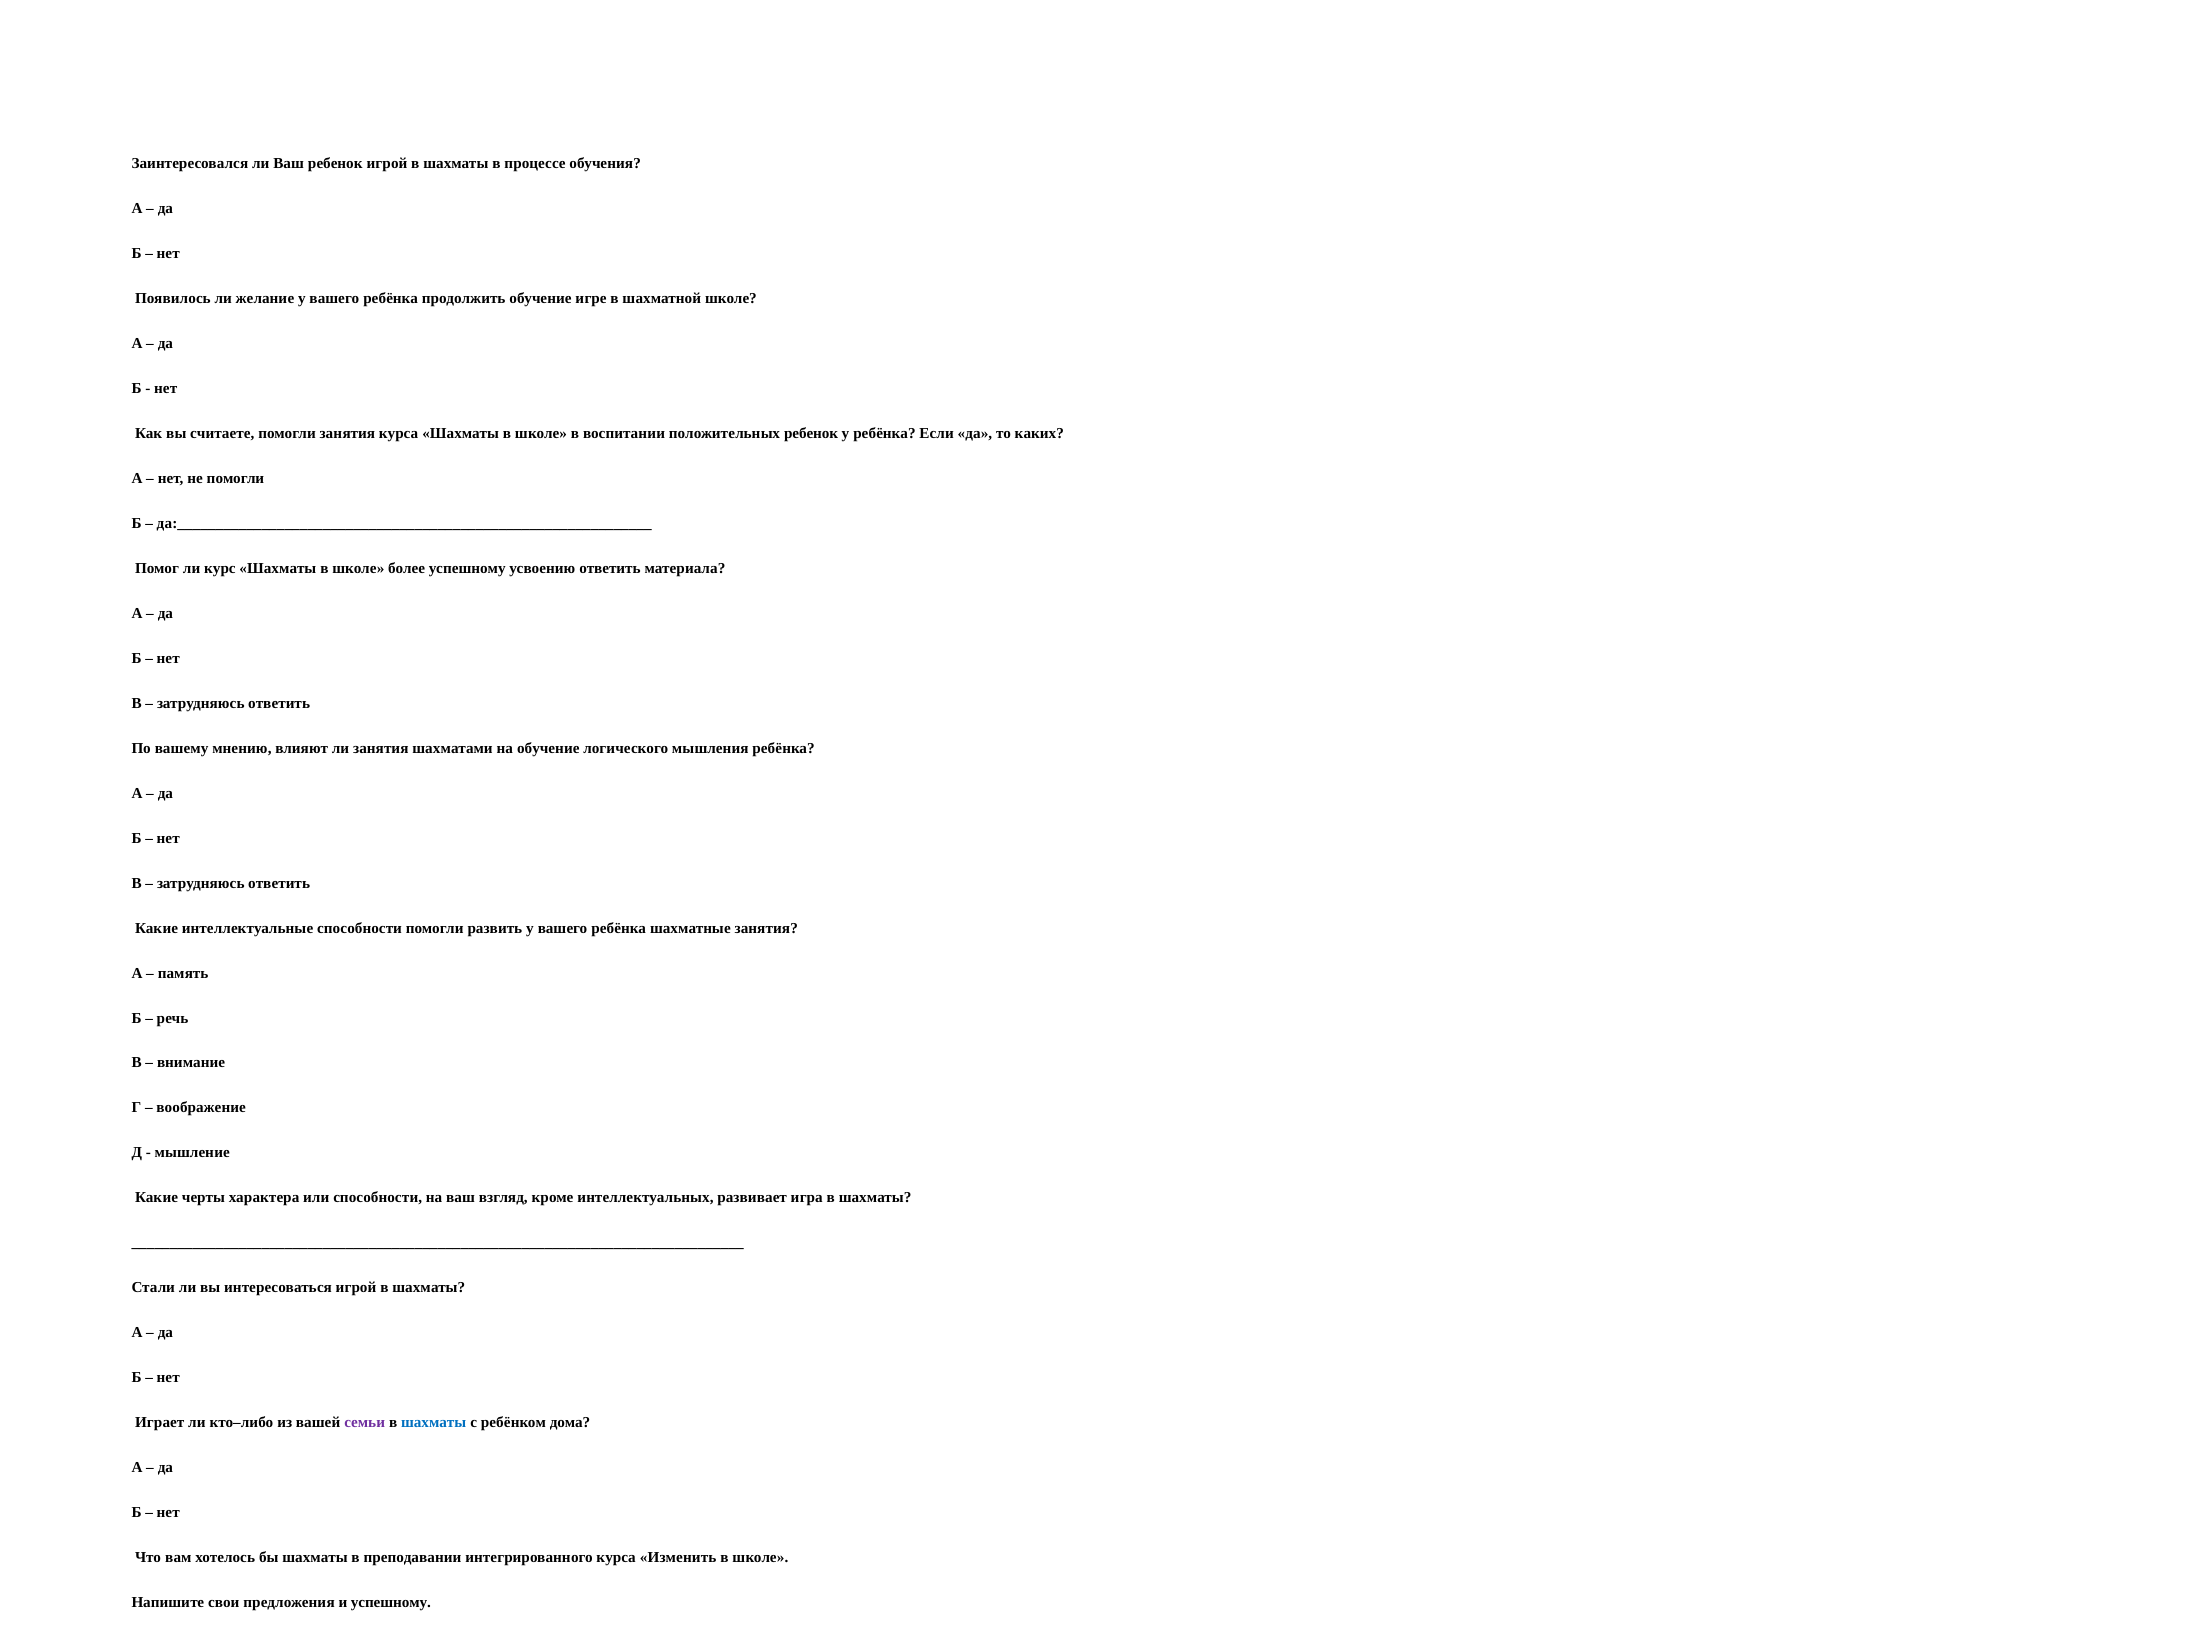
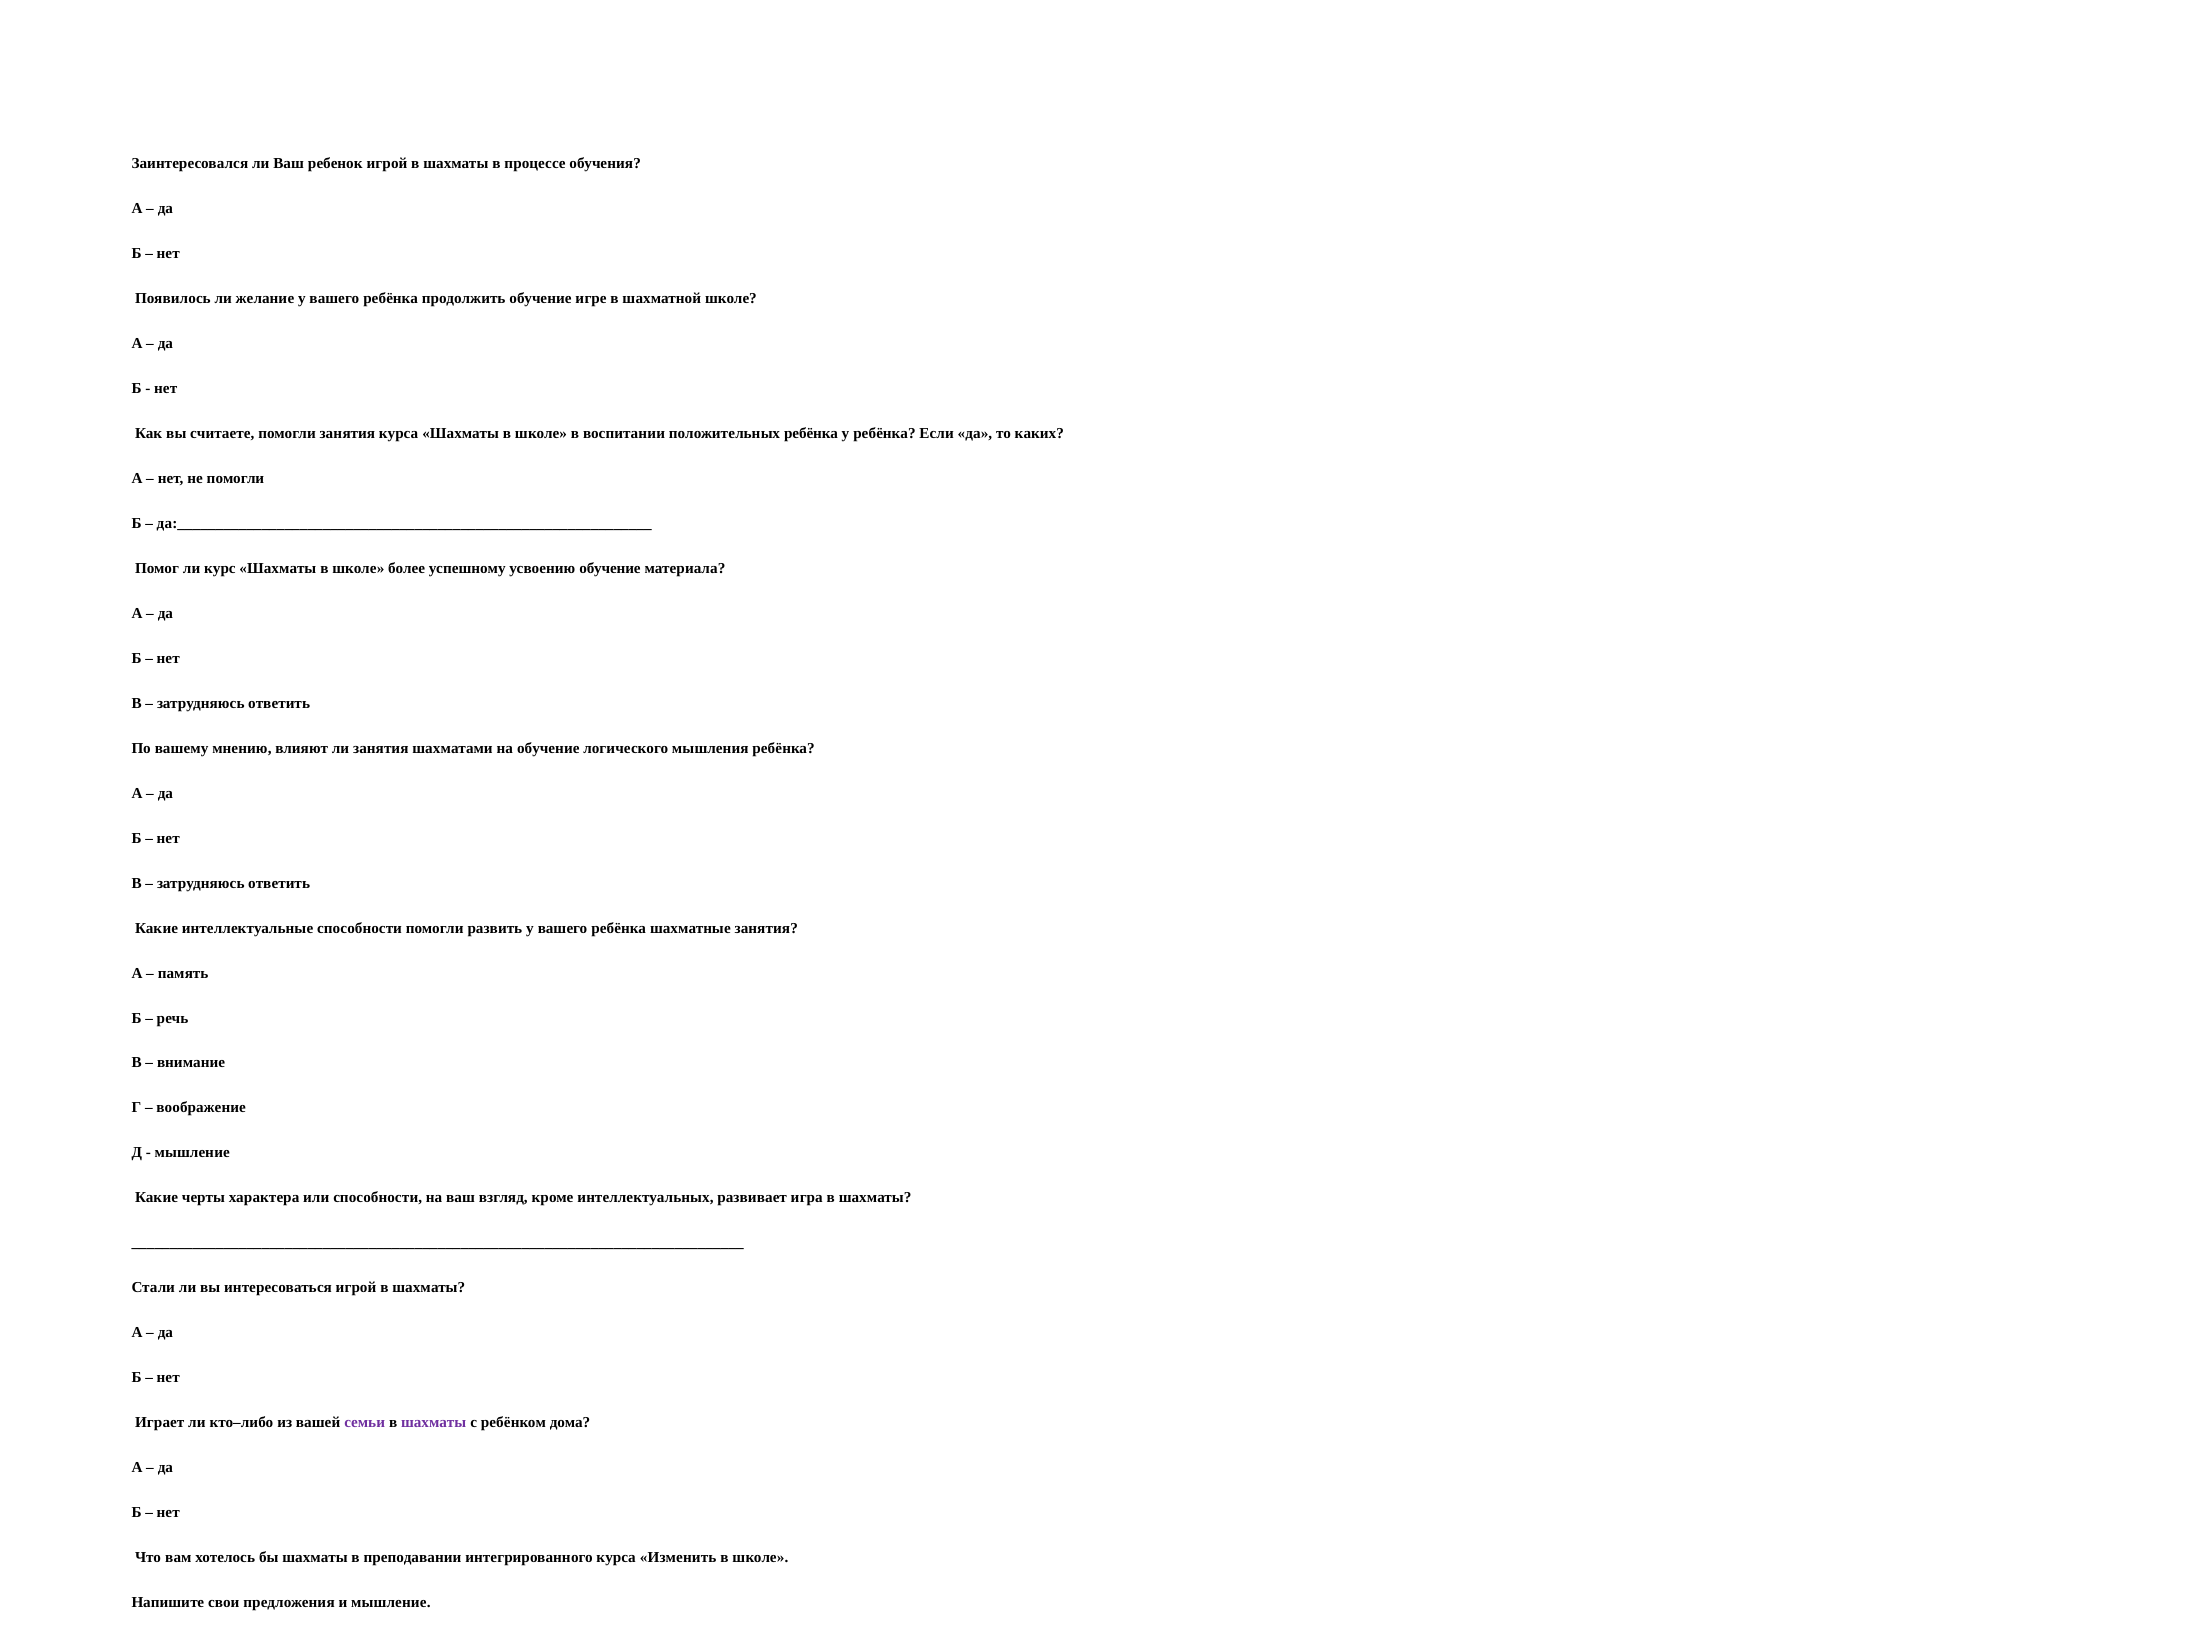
положительных ребенок: ребенок -> ребёнка
усвоению ответить: ответить -> обучение
шахматы at (434, 1423) colour: blue -> purple
и успешному: успешному -> мышление
